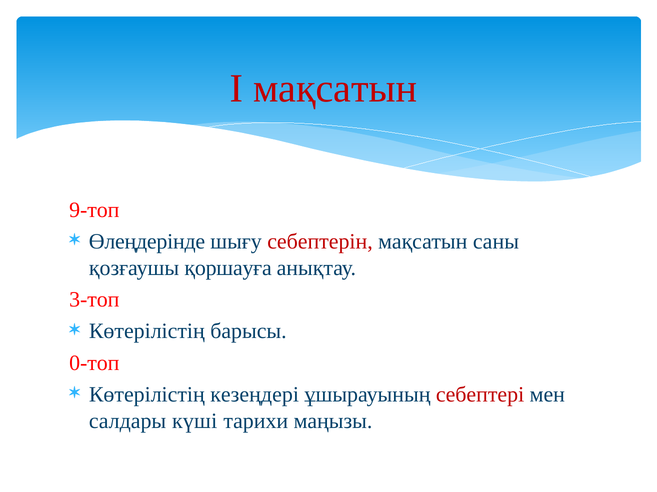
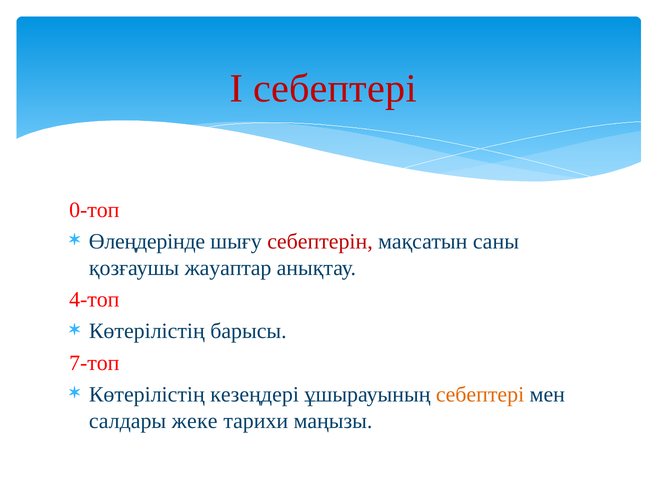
I мақсатын: мақсатын -> себептері
9-топ: 9-топ -> 0-топ
қоршауға: қоршауға -> жауаптар
3-топ: 3-топ -> 4-топ
0-топ: 0-топ -> 7-топ
себептері at (480, 395) colour: red -> orange
күші: күші -> жеке
